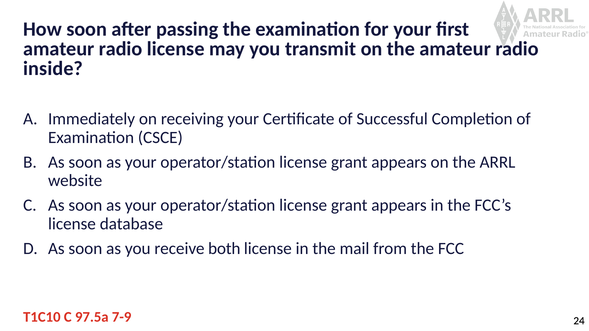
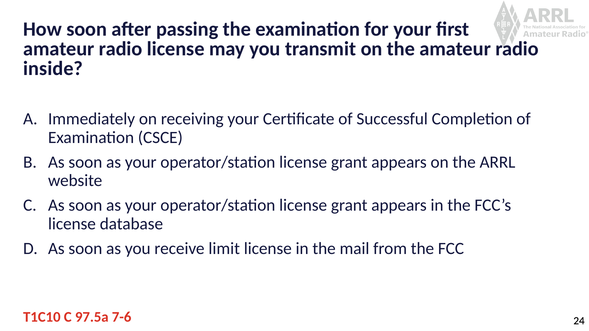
both: both -> limit
7-9: 7-9 -> 7-6
